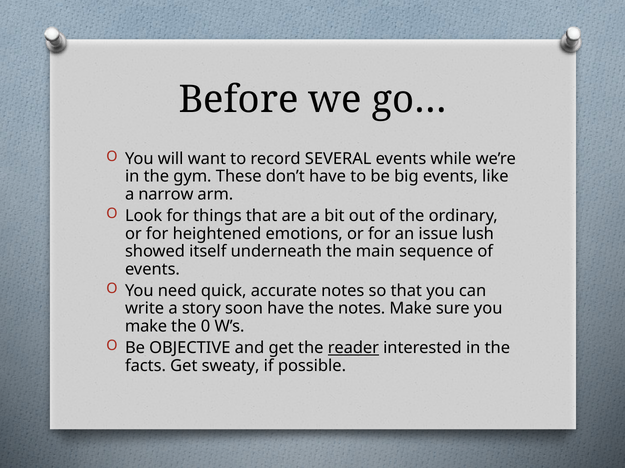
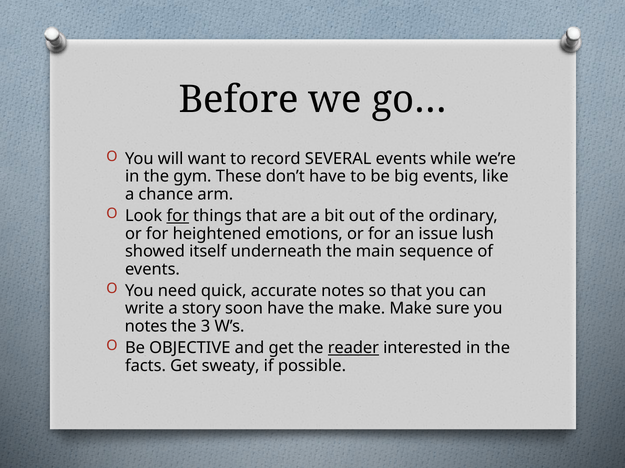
narrow: narrow -> chance
for at (178, 216) underline: none -> present
the notes: notes -> make
make at (146, 327): make -> notes
0: 0 -> 3
